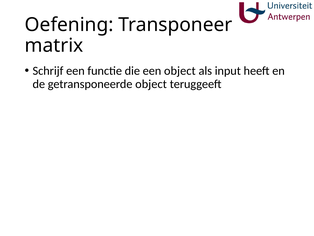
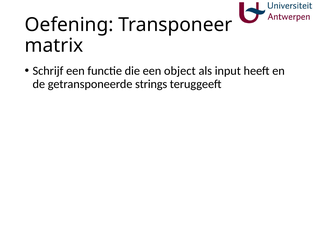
getransponeerde object: object -> strings
